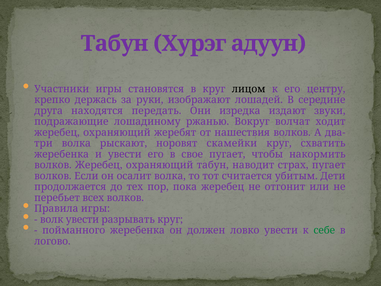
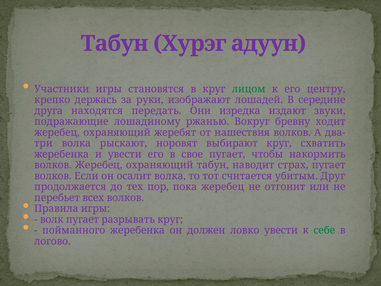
лицом colour: black -> green
волчат: волчат -> бревну
скамейки: скамейки -> выбирают
Дети: Дети -> Друг
волк увести: увести -> пугает
